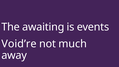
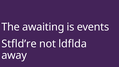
Void’re: Void’re -> Stfld’re
much: much -> ldflda
